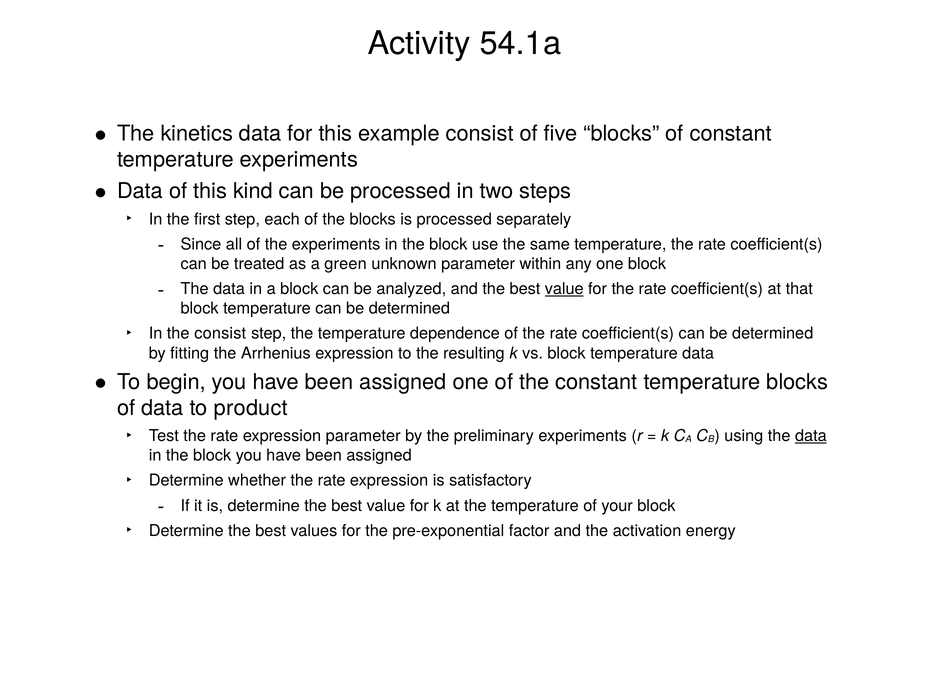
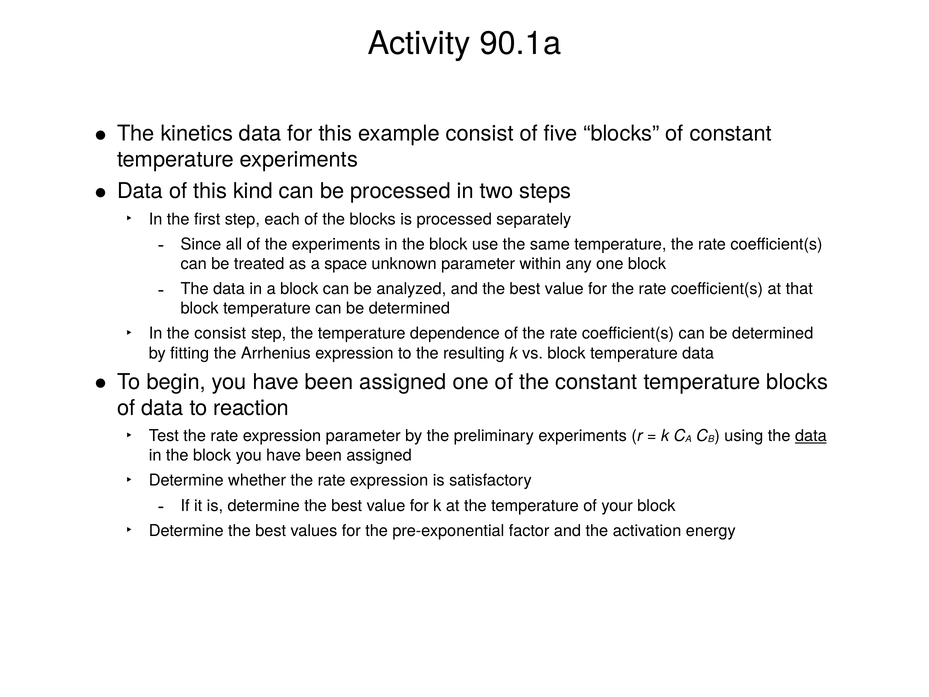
54.1a: 54.1a -> 90.1a
green: green -> space
value at (564, 289) underline: present -> none
product: product -> reaction
